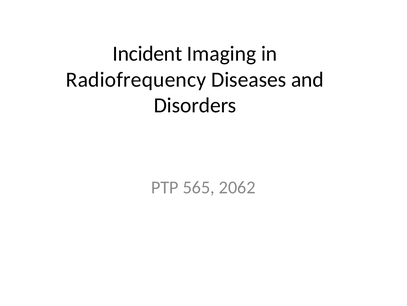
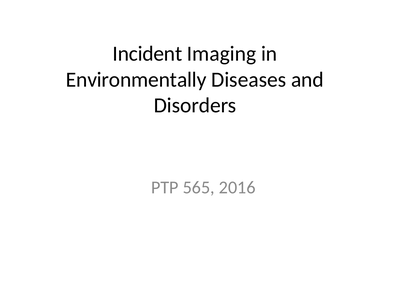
Radiofrequency: Radiofrequency -> Environmentally
2062: 2062 -> 2016
